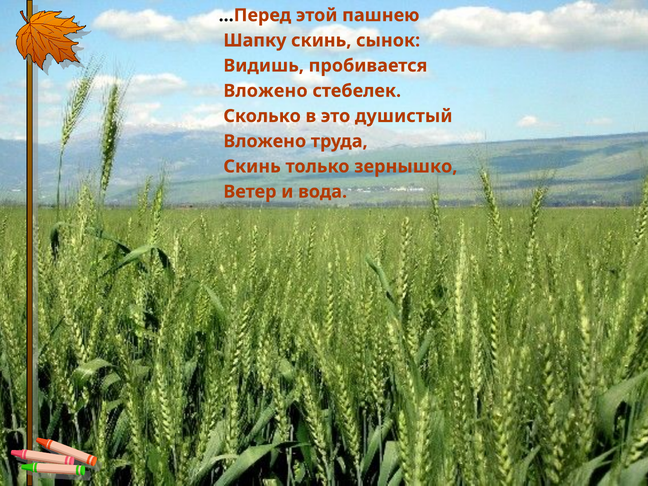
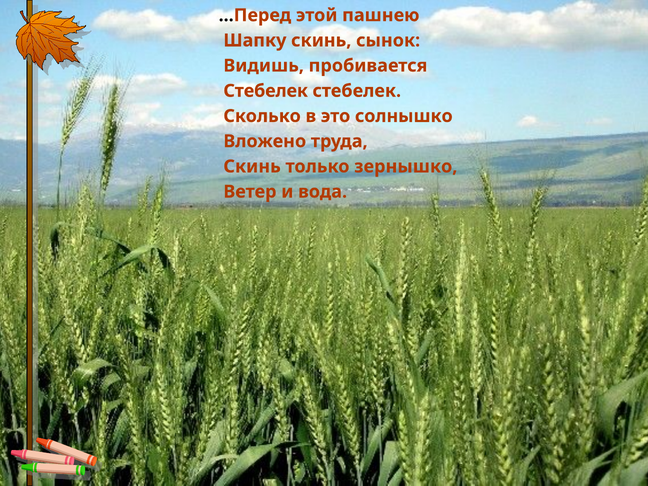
Вложено at (265, 91): Вложено -> Стебелек
душистый: душистый -> солнышко
